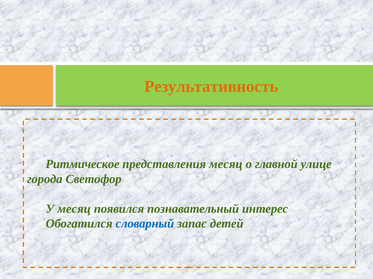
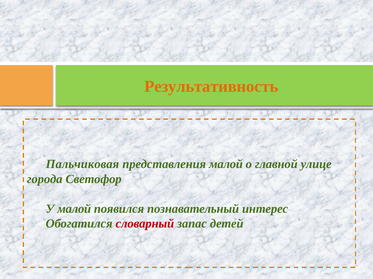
Ритмическое: Ритмическое -> Пальчиковая
представления месяц: месяц -> малой
У месяц: месяц -> малой
словарный colour: blue -> red
